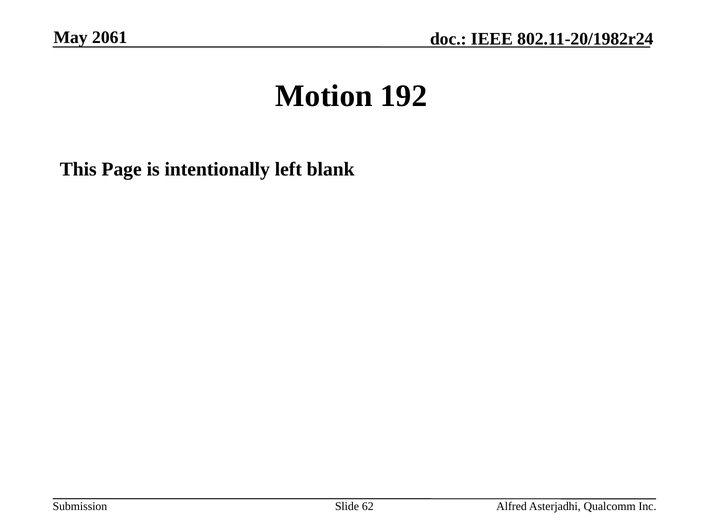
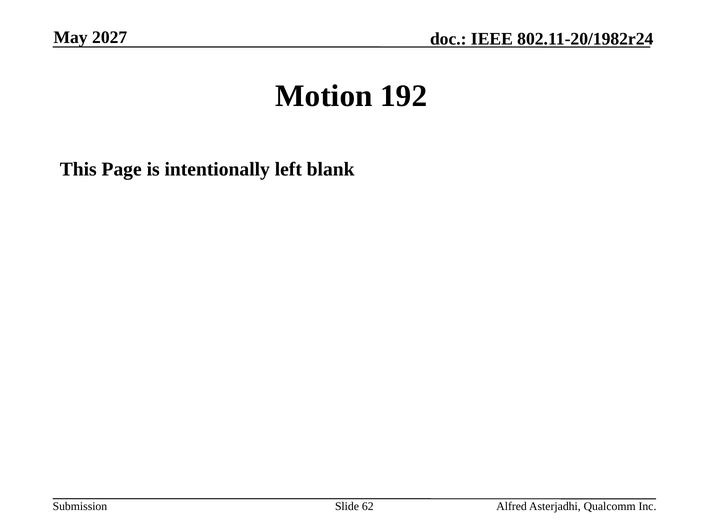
2061: 2061 -> 2027
